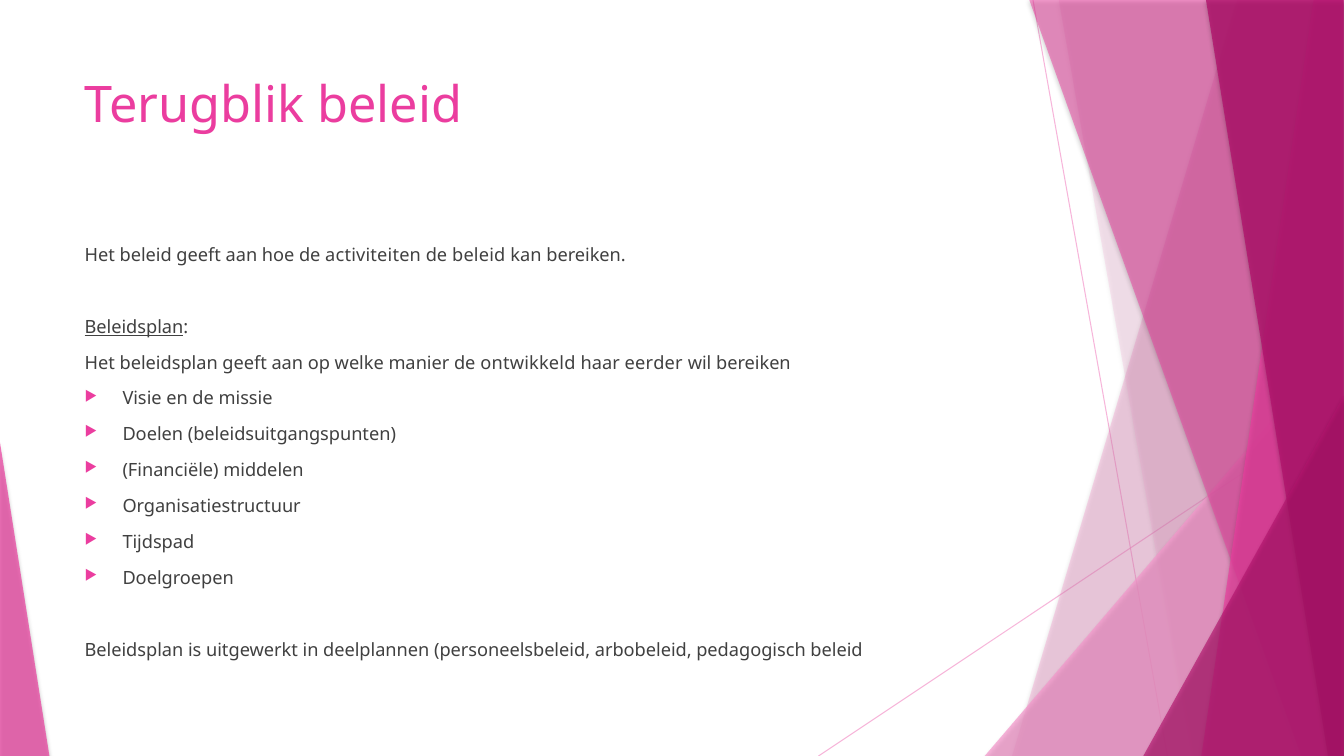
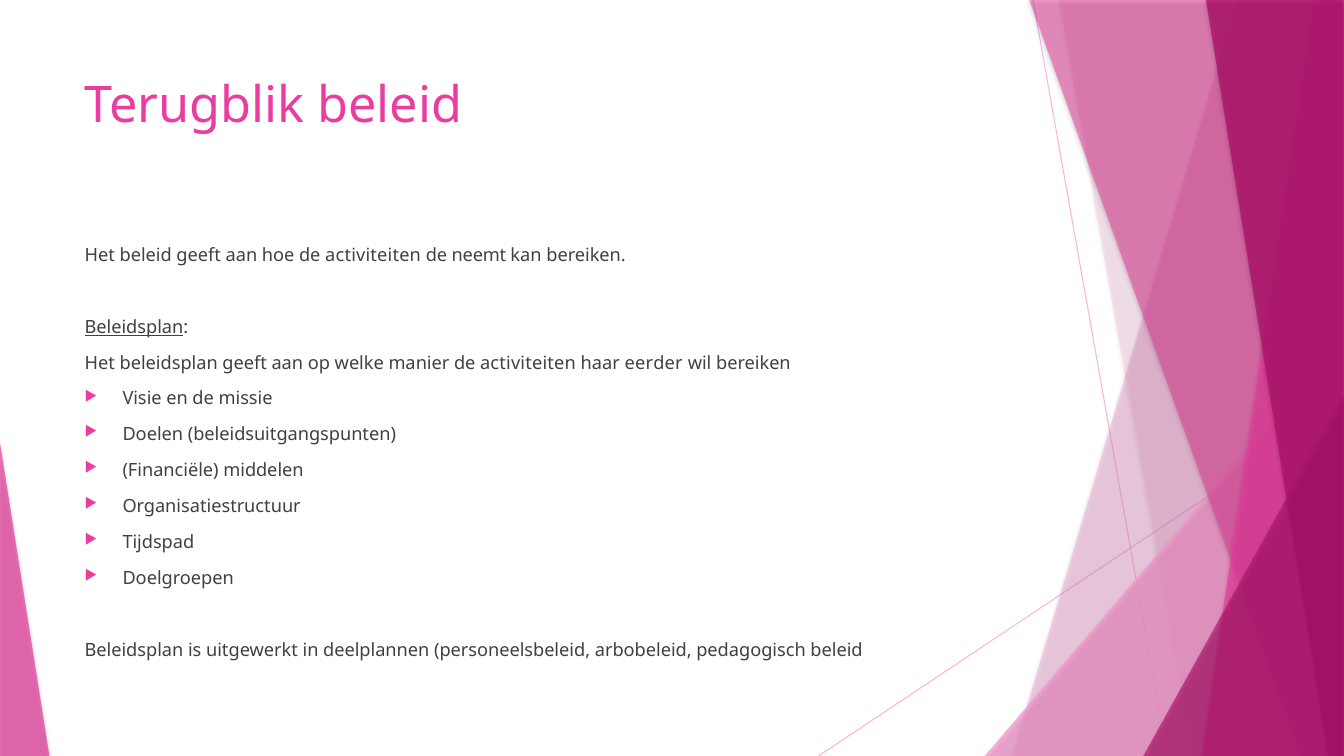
de beleid: beleid -> neemt
manier de ontwikkeld: ontwikkeld -> activiteiten
